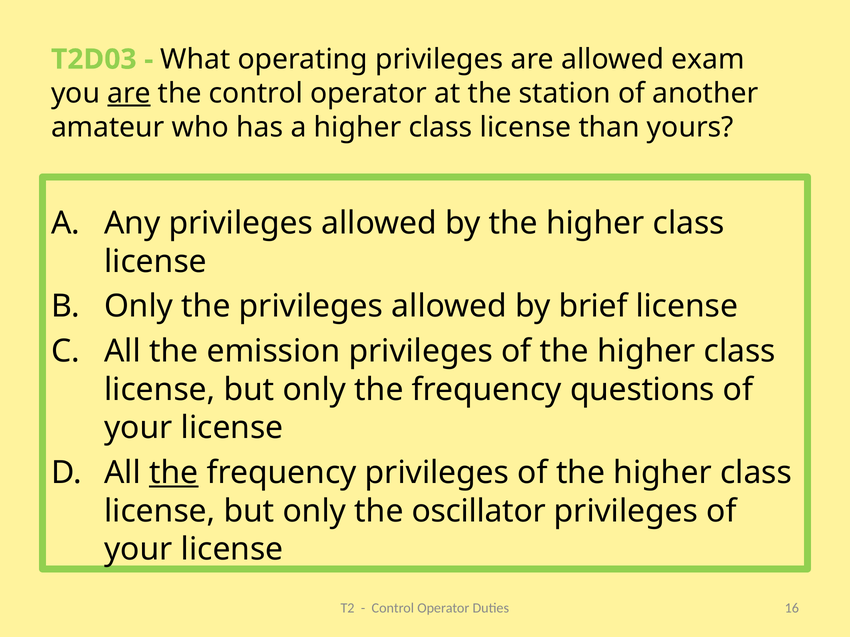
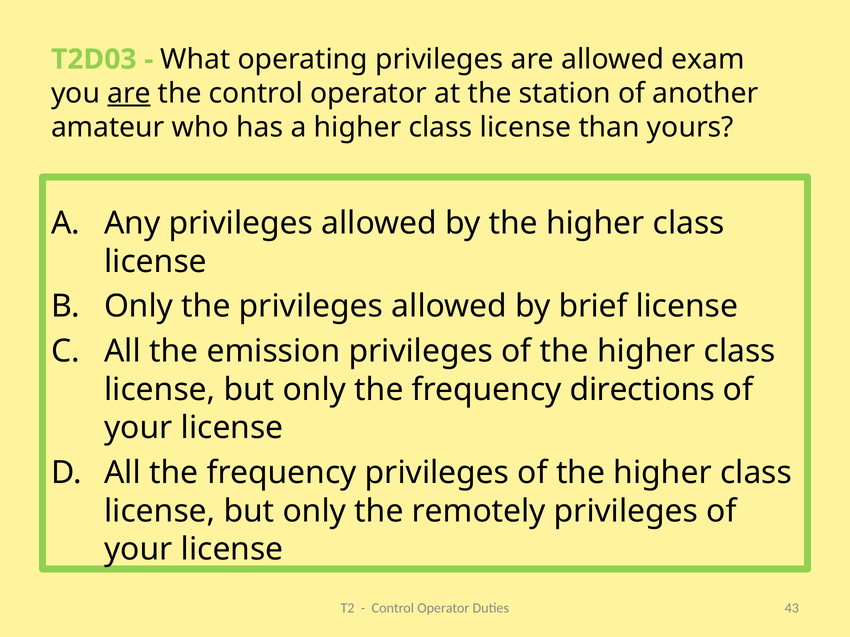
questions: questions -> directions
the at (174, 473) underline: present -> none
oscillator: oscillator -> remotely
16: 16 -> 43
